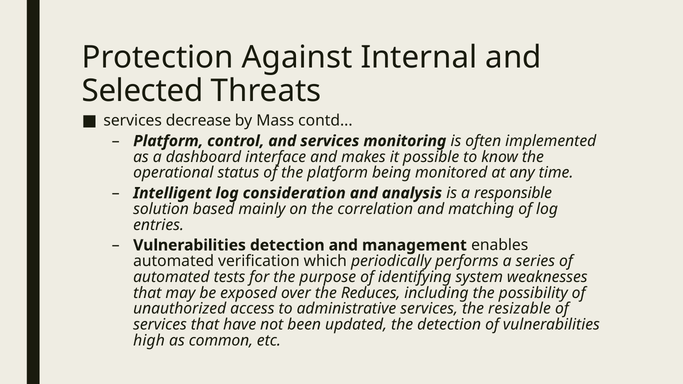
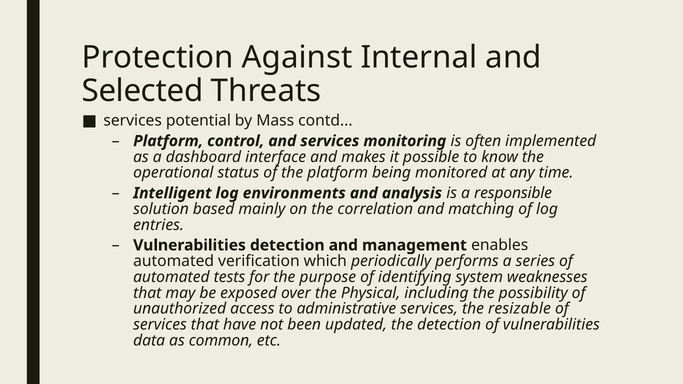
decrease: decrease -> potential
consideration: consideration -> environments
Reduces: Reduces -> Physical
high: high -> data
